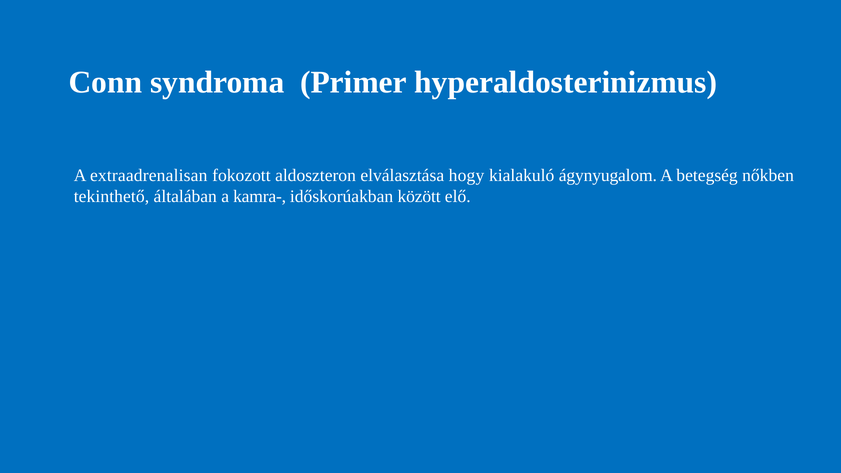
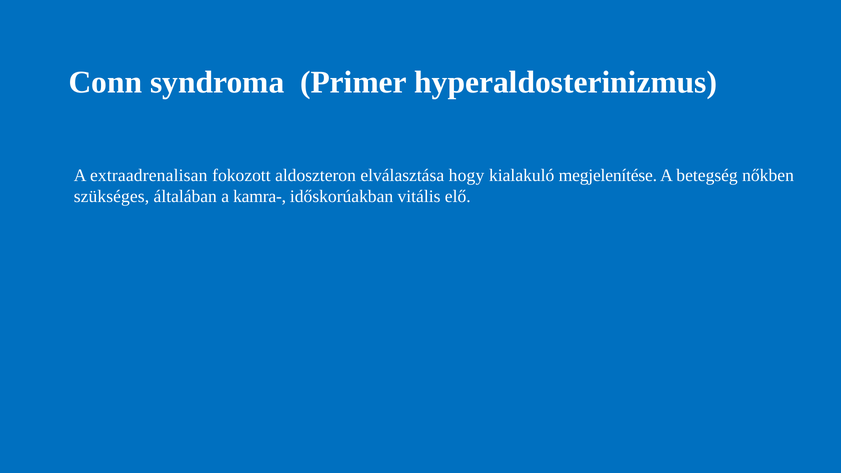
ágynyugalom: ágynyugalom -> megjelenítése
tekinthető: tekinthető -> szükséges
között: között -> vitális
